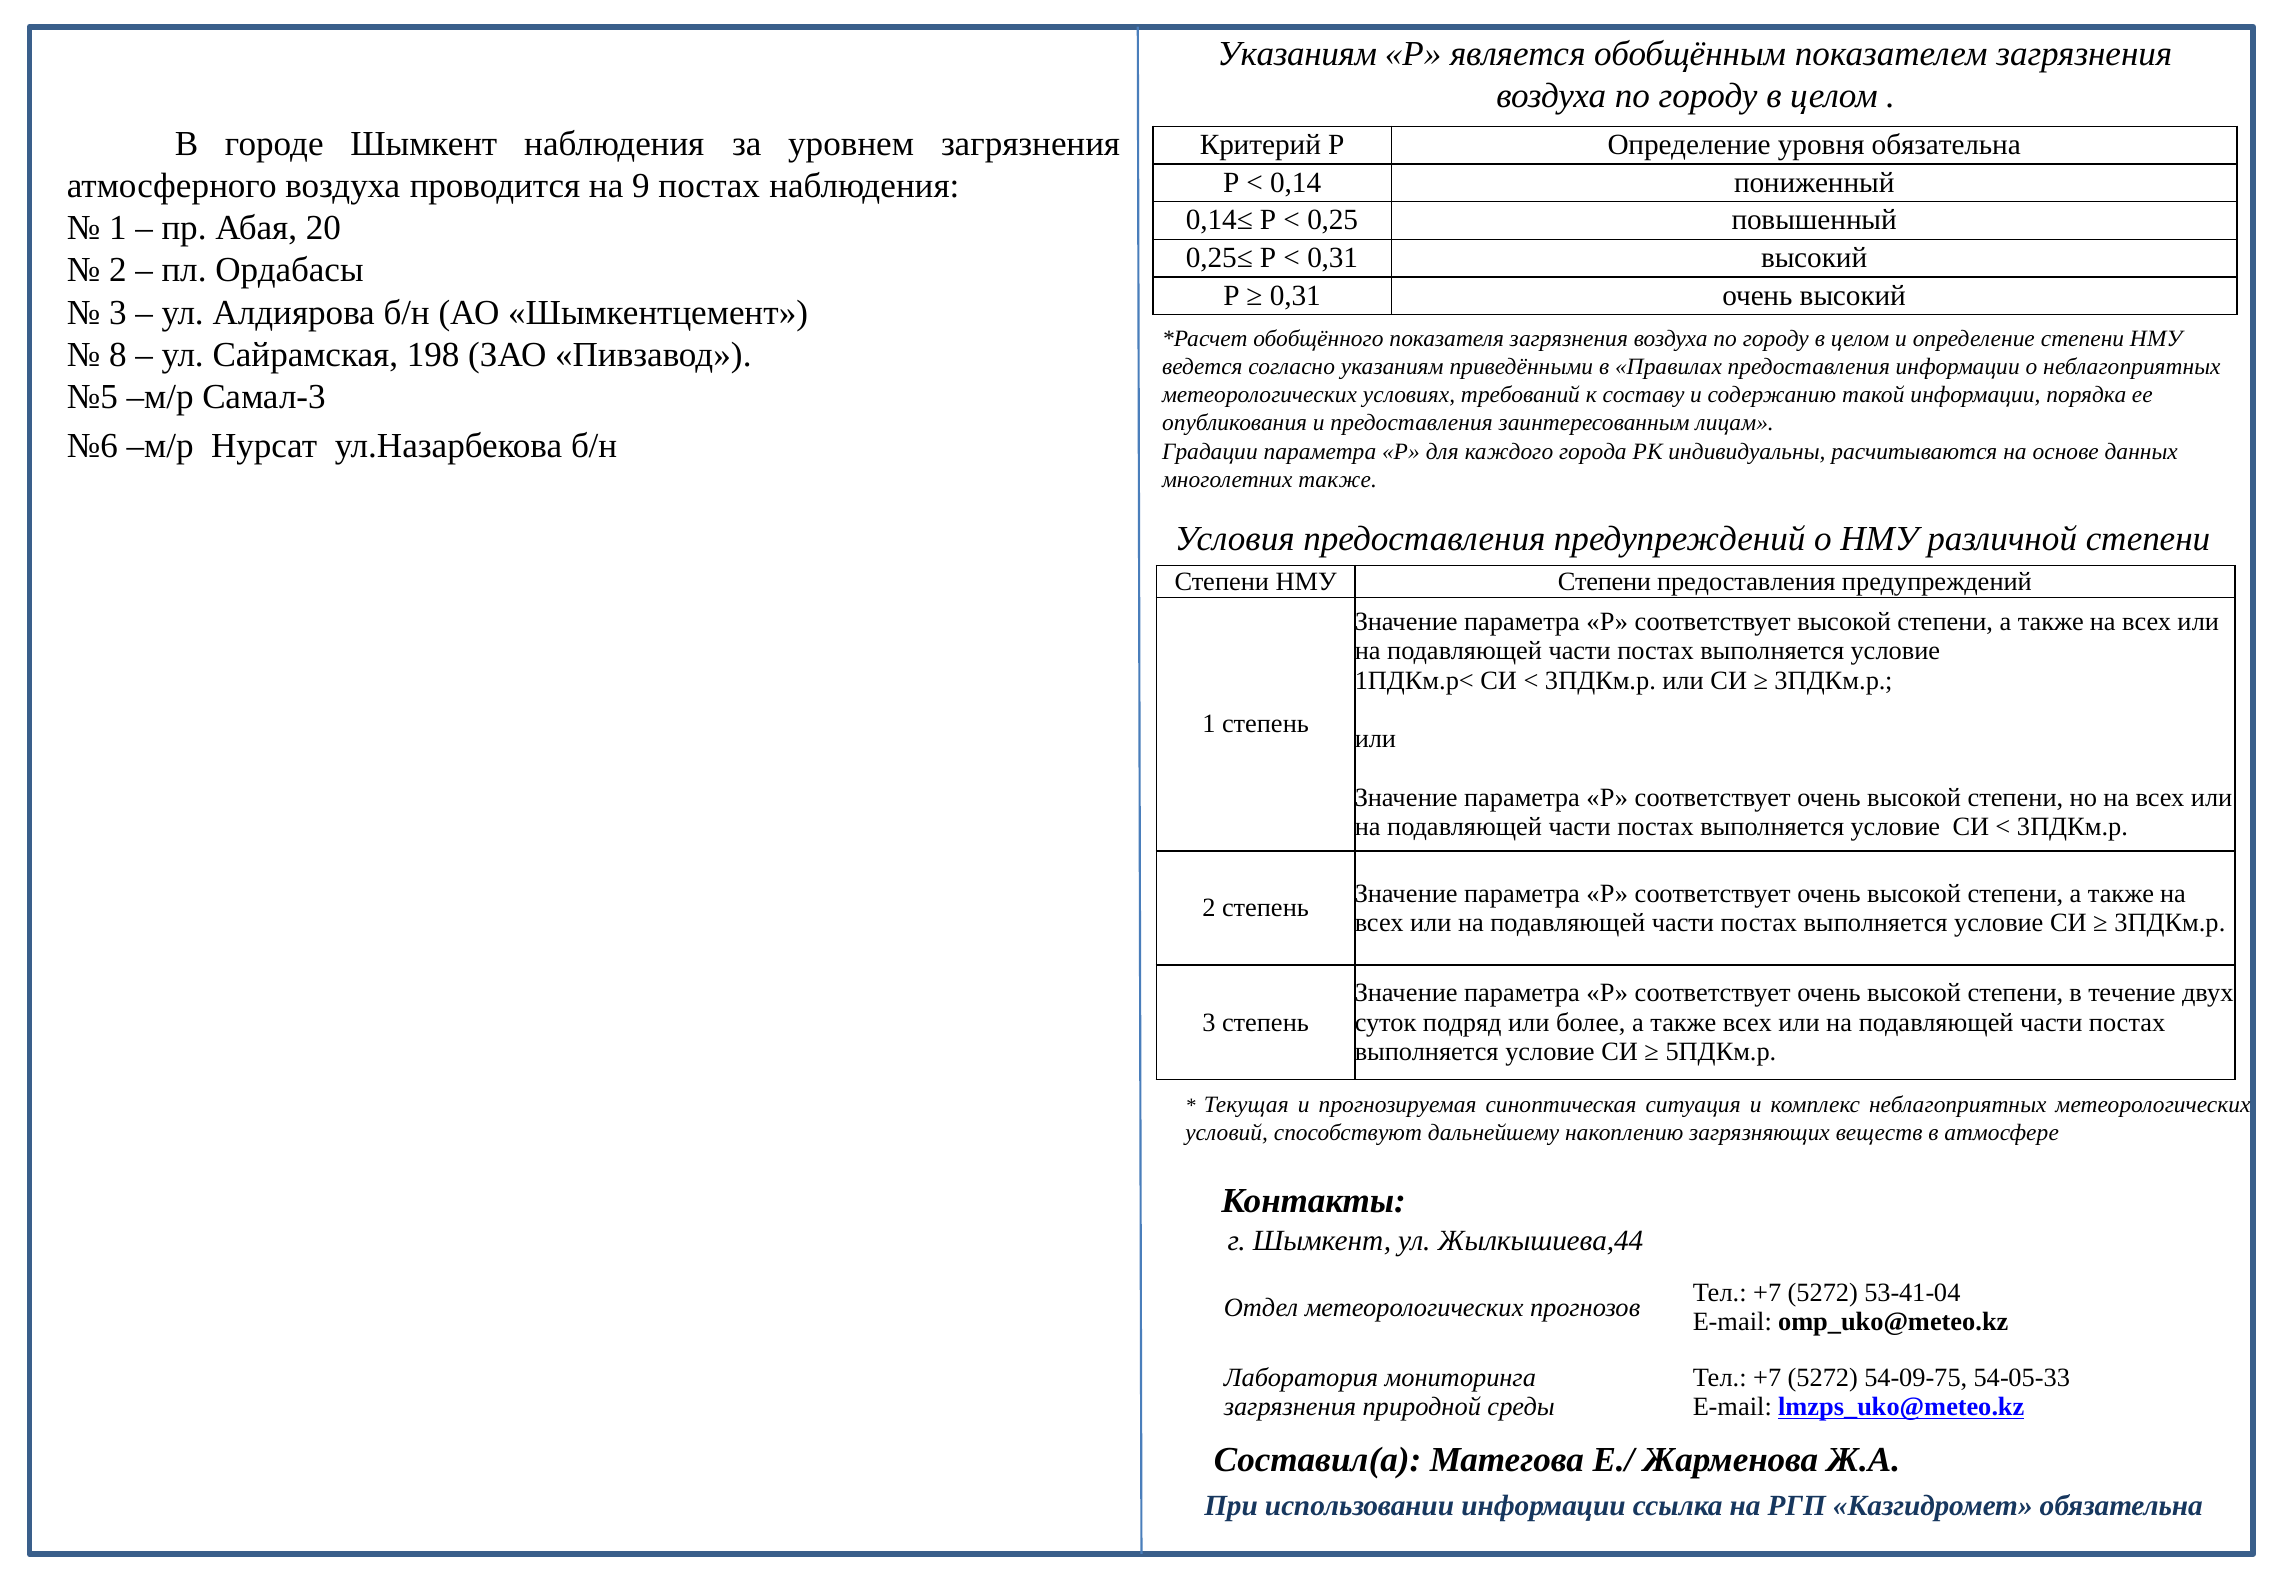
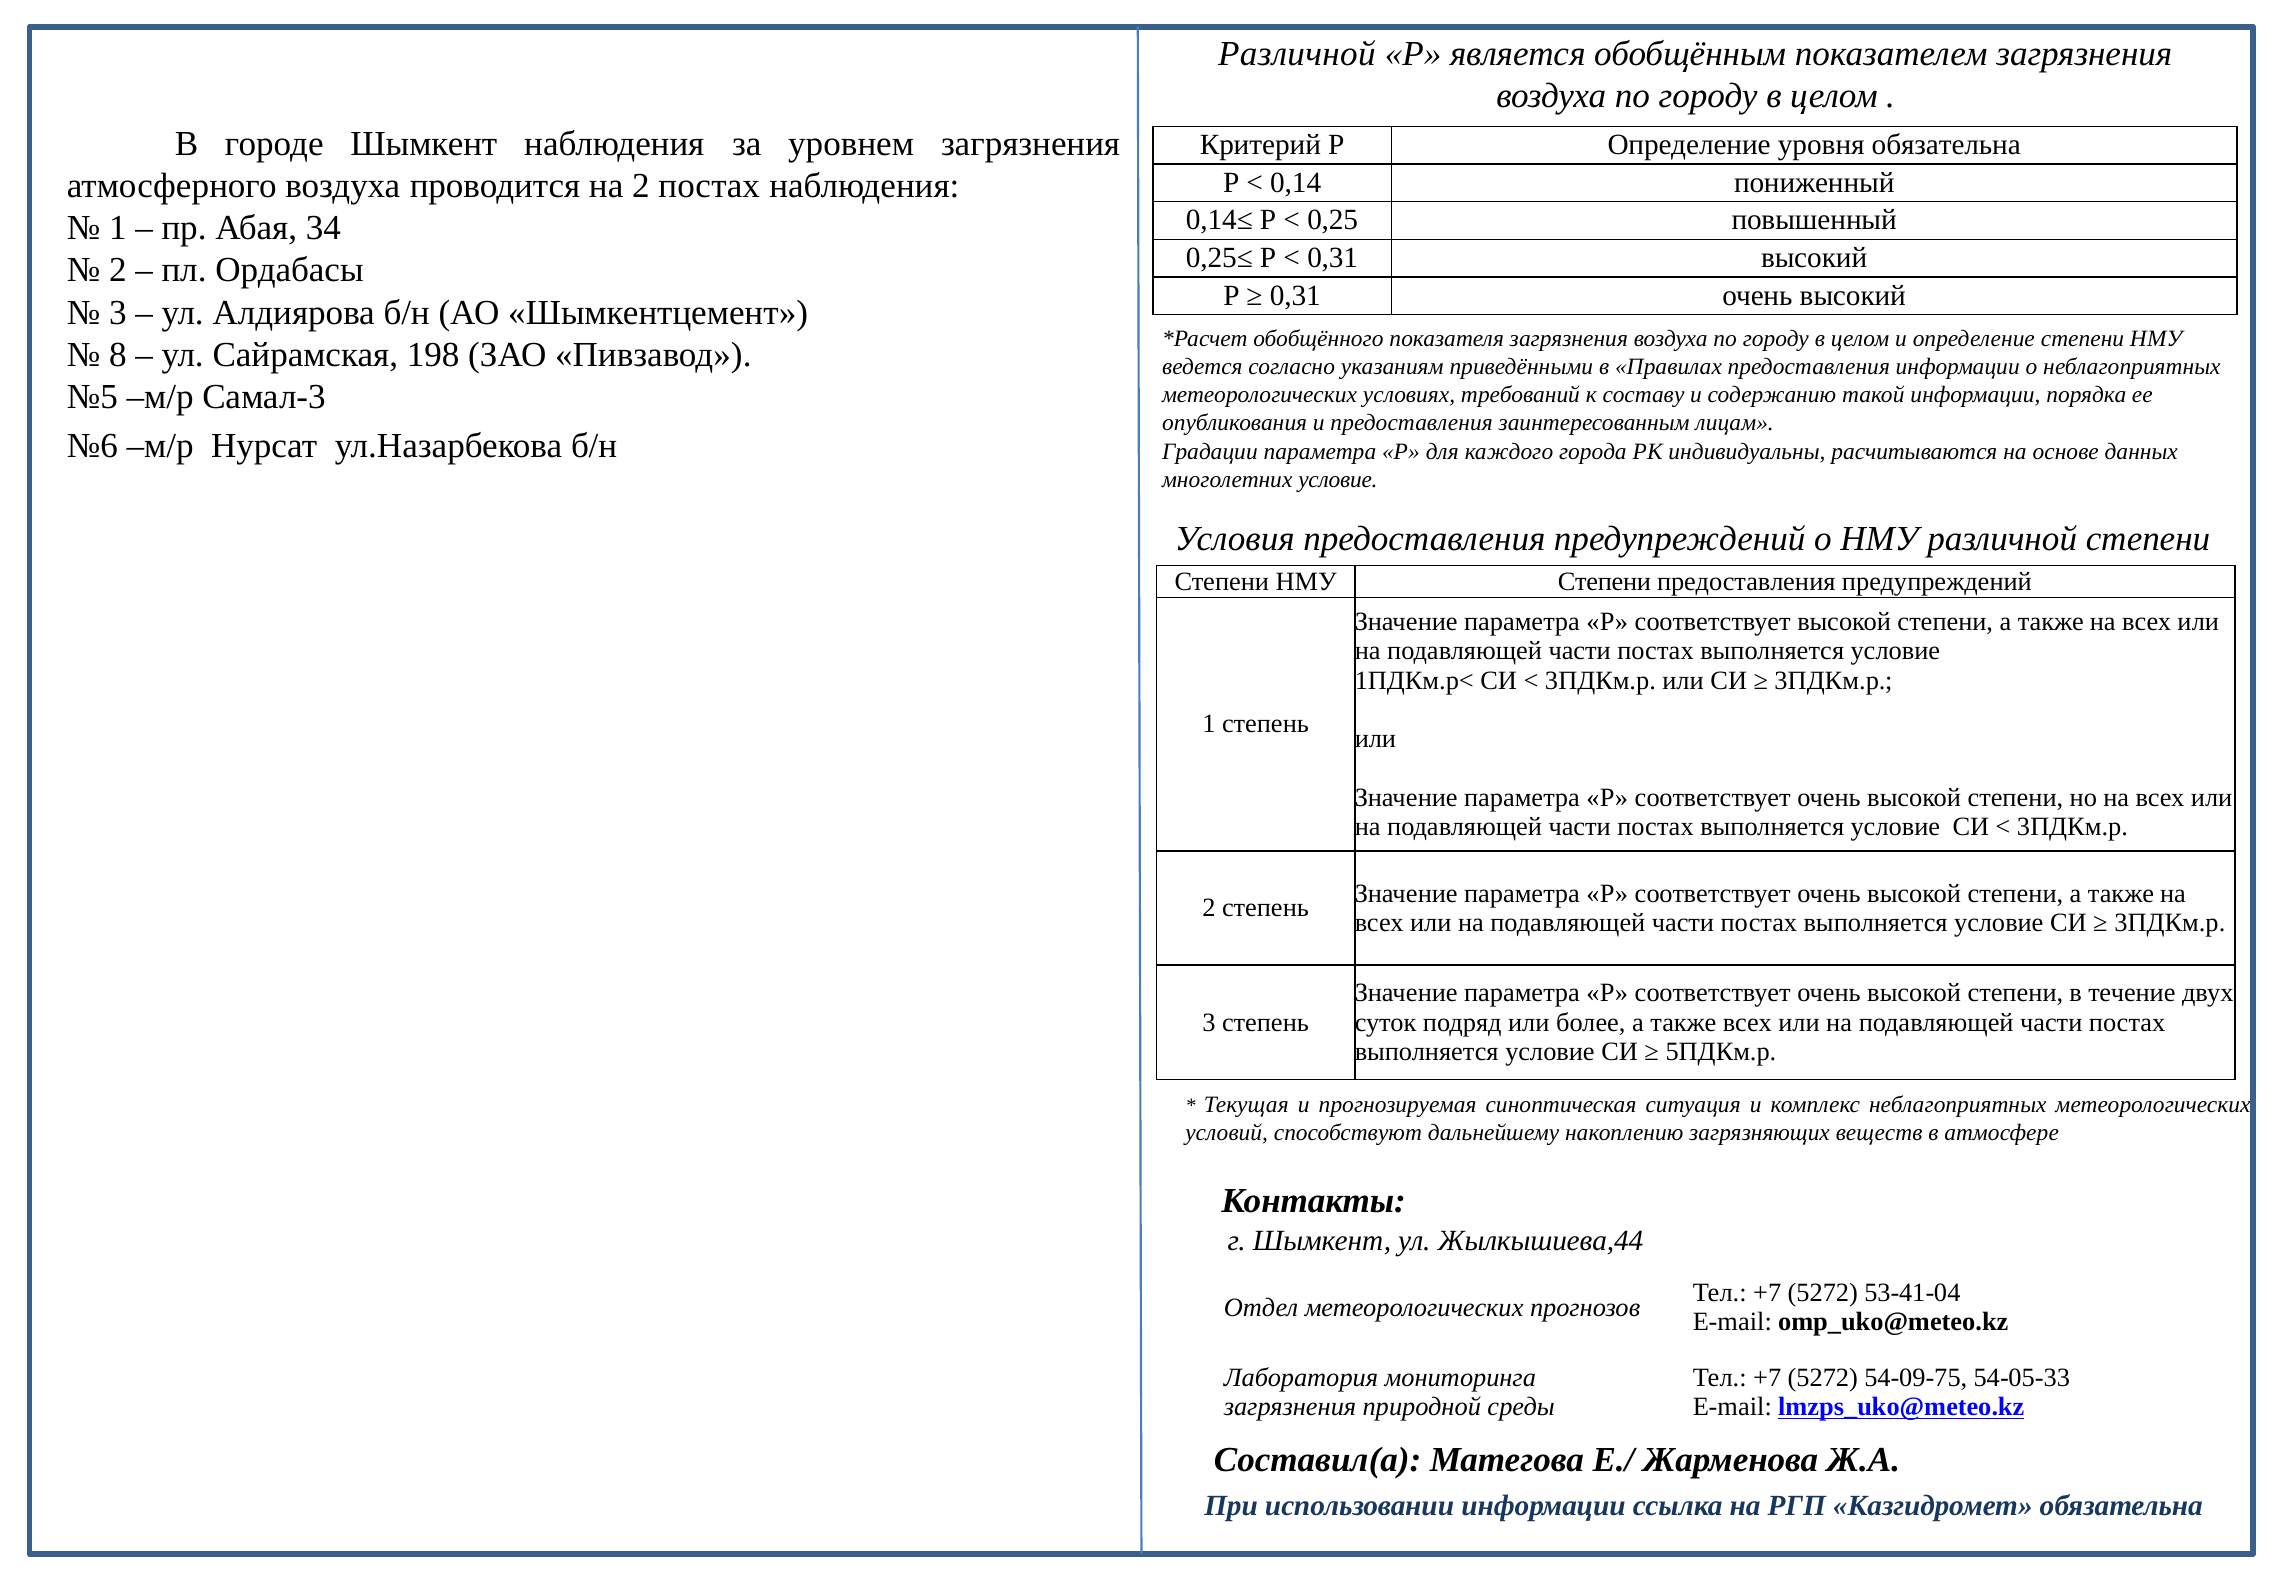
Указаниям at (1297, 54): Указаниям -> Различной
на 9: 9 -> 2
20: 20 -> 34
многолетних также: также -> условие
